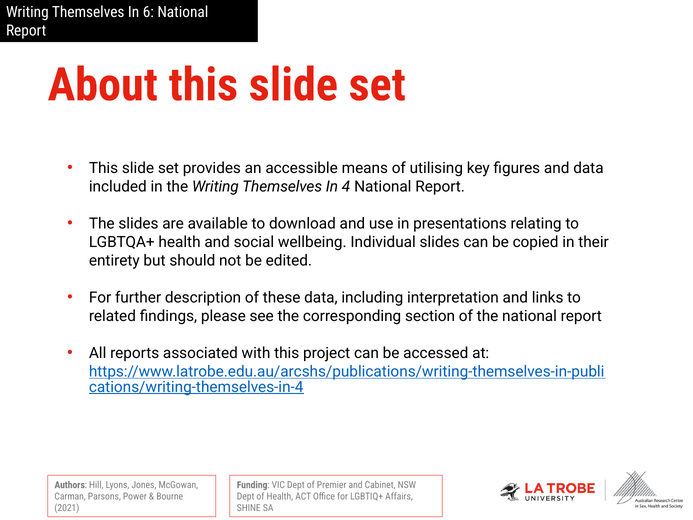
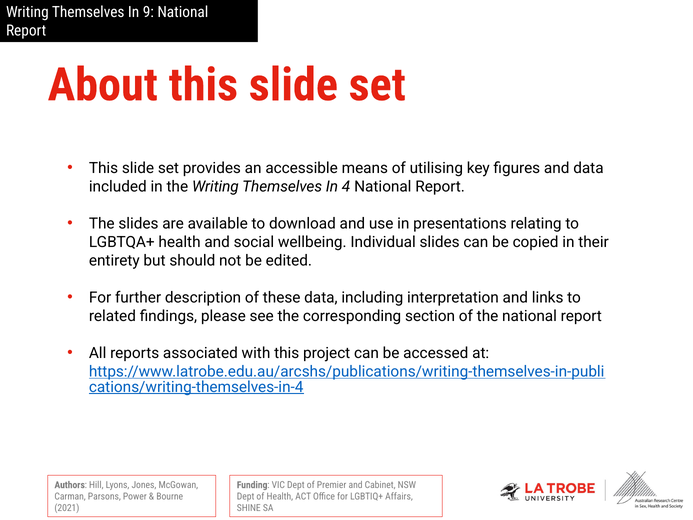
6: 6 -> 9
